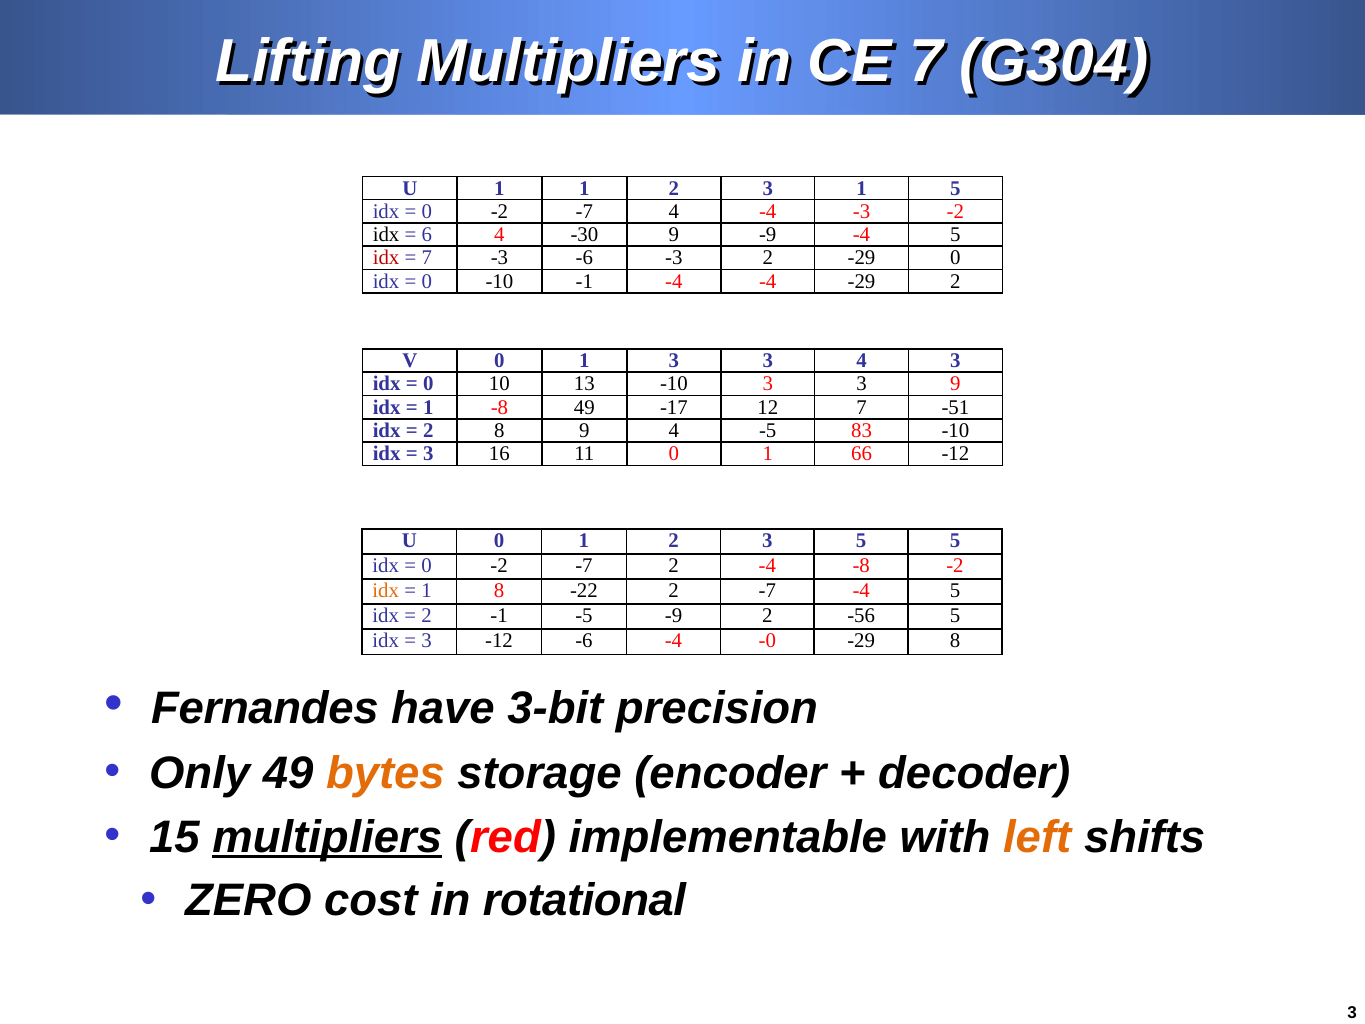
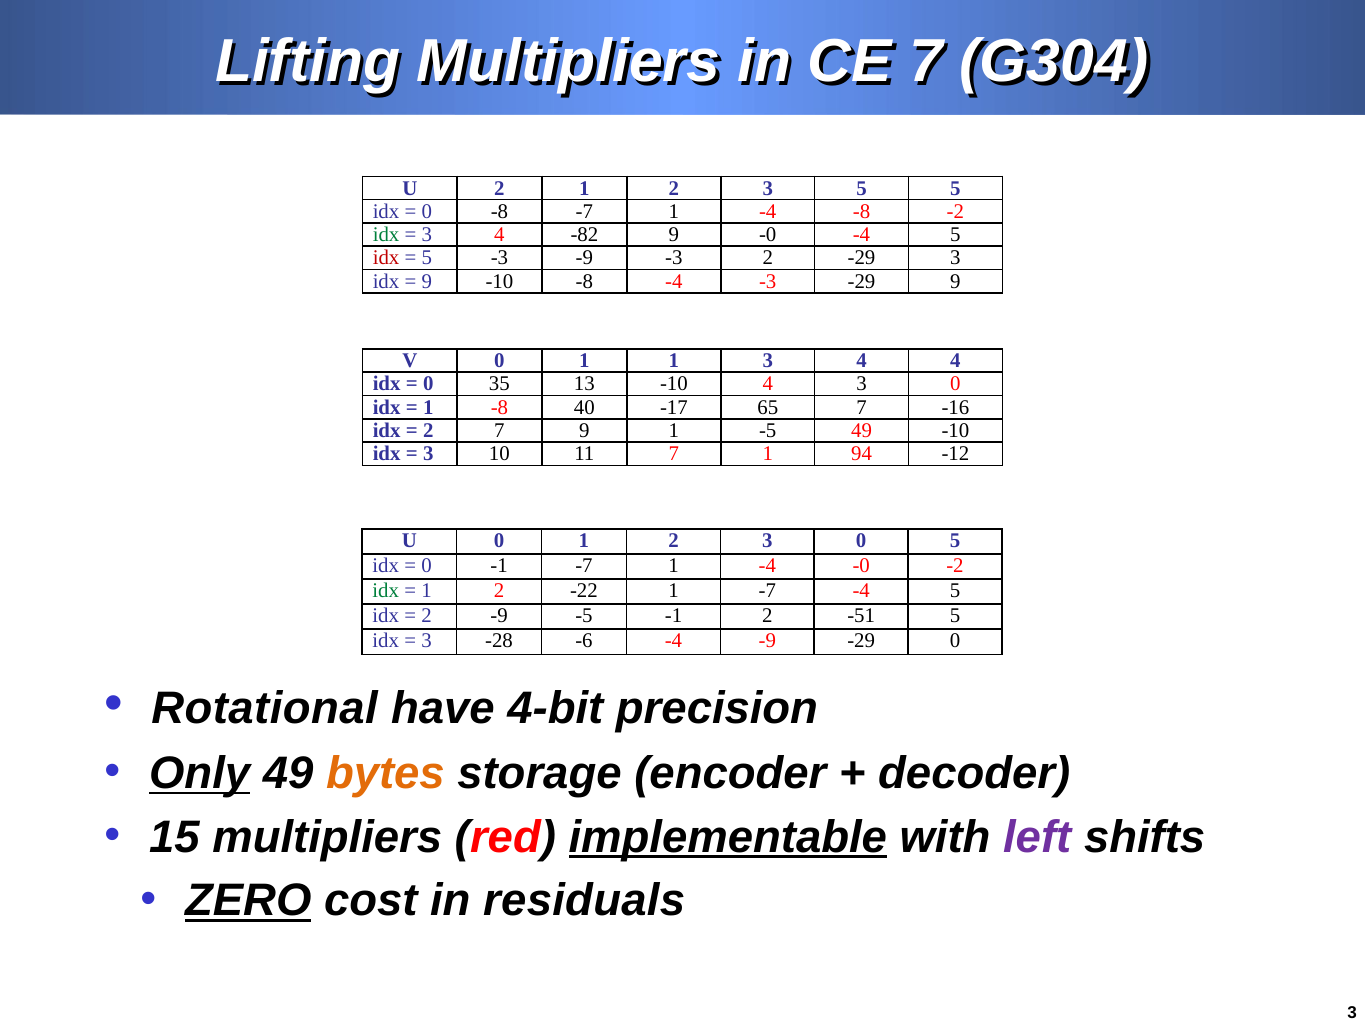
U 1: 1 -> 2
3 1: 1 -> 5
-2 at (499, 211): -2 -> -8
4 at (674, 211): 4 -> 1
-4 -3: -3 -> -8
idx at (386, 235) colour: black -> green
6 at (427, 235): 6 -> 3
-30: -30 -> -82
9 -9: -9 -> -0
7 at (427, 258): 7 -> 5
-3 -6: -6 -> -9
-29 0: 0 -> 3
0 at (427, 281): 0 -> 9
-10 -1: -1 -> -8
-4 -4: -4 -> -3
-29 2: 2 -> 9
1 3: 3 -> 1
4 3: 3 -> 4
10: 10 -> 35
-10 3: 3 -> 4
9 at (955, 384): 9 -> 0
-8 49: 49 -> 40
12: 12 -> 65
-51: -51 -> -16
2 8: 8 -> 7
9 4: 4 -> 1
-5 83: 83 -> 49
16: 16 -> 10
11 0: 0 -> 7
66: 66 -> 94
2 3 5: 5 -> 0
-2 at (499, 566): -2 -> -1
2 at (674, 566): 2 -> 1
-4 -8: -8 -> -0
idx at (386, 591) colour: orange -> green
8 at (499, 591): 8 -> 2
-22 2: 2 -> 1
2 -1: -1 -> -9
-5 -9: -9 -> -1
-56: -56 -> -51
3 -12: -12 -> -28
-4 -0: -0 -> -9
-29 8: 8 -> 0
Fernandes: Fernandes -> Rotational
3-bit: 3-bit -> 4-bit
Only underline: none -> present
multipliers at (327, 837) underline: present -> none
implementable underline: none -> present
left colour: orange -> purple
ZERO underline: none -> present
rotational: rotational -> residuals
